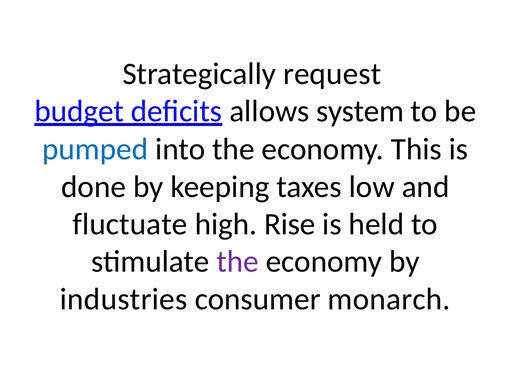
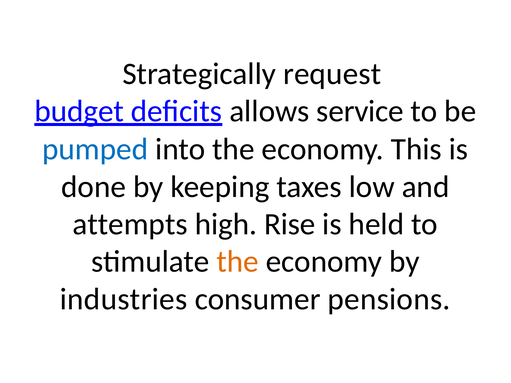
system: system -> service
fluctuate: fluctuate -> attempts
the at (238, 262) colour: purple -> orange
monarch: monarch -> pensions
